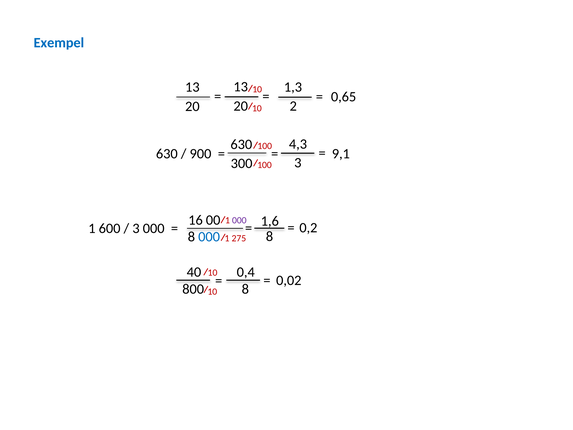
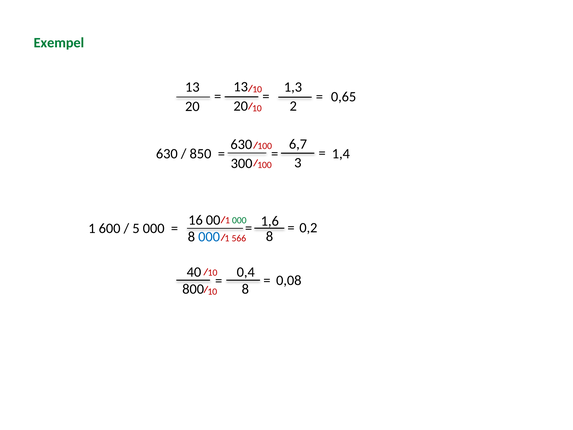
Exempel colour: blue -> green
4,3: 4,3 -> 6,7
900: 900 -> 850
9,1: 9,1 -> 1,4
000 at (239, 220) colour: purple -> green
3 at (136, 228): 3 -> 5
275: 275 -> 566
0,02: 0,02 -> 0,08
